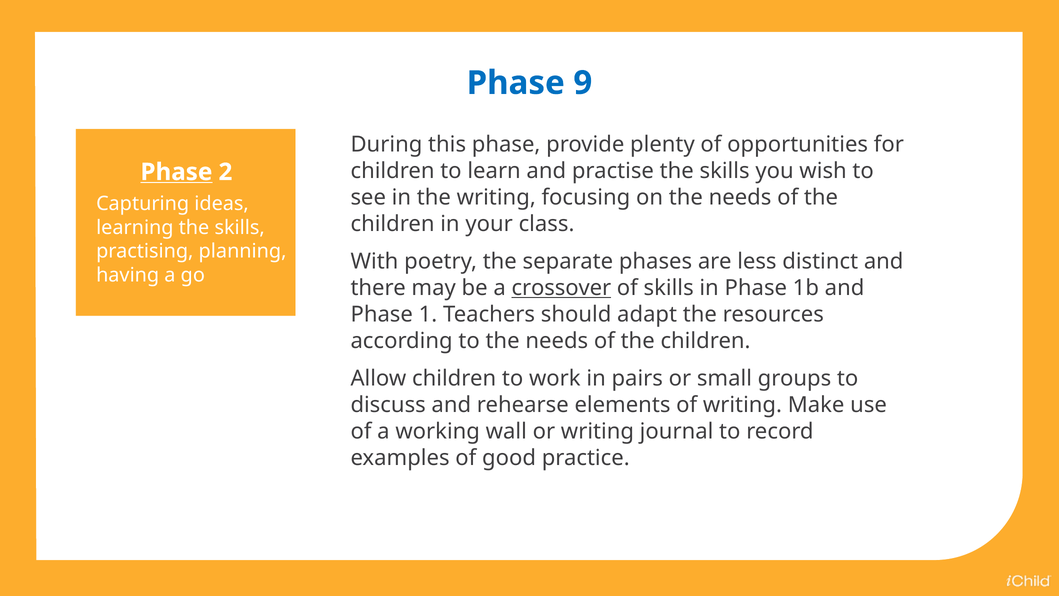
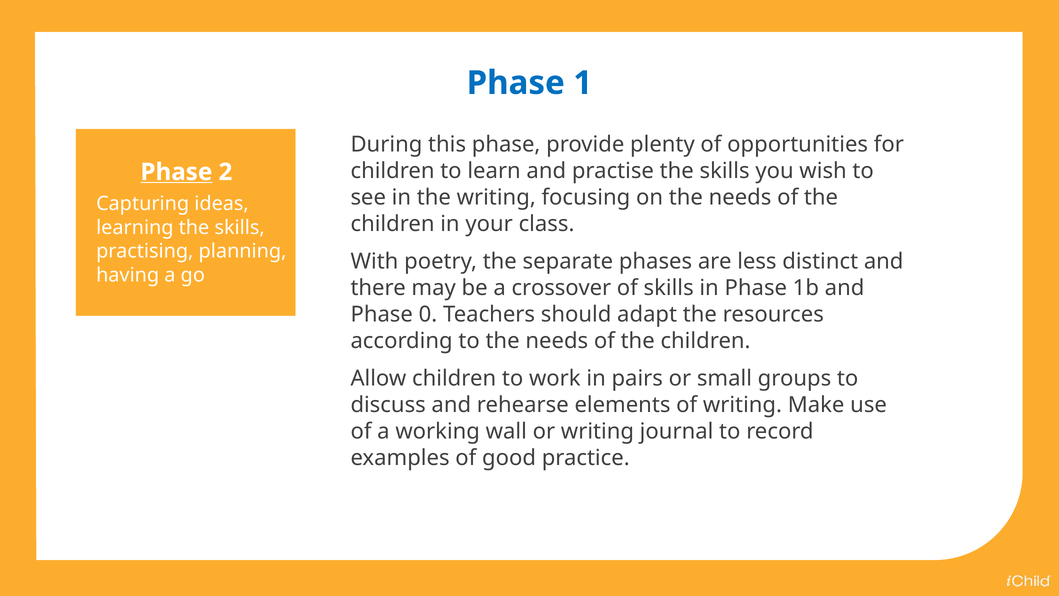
9: 9 -> 1
crossover underline: present -> none
1: 1 -> 0
